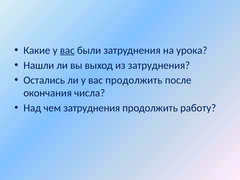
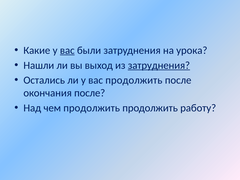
затруднения at (159, 65) underline: none -> present
окончания числа: числа -> после
чем затруднения: затруднения -> продолжить
